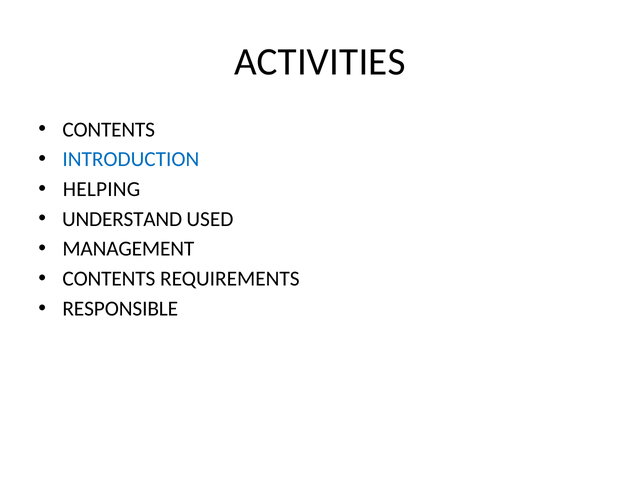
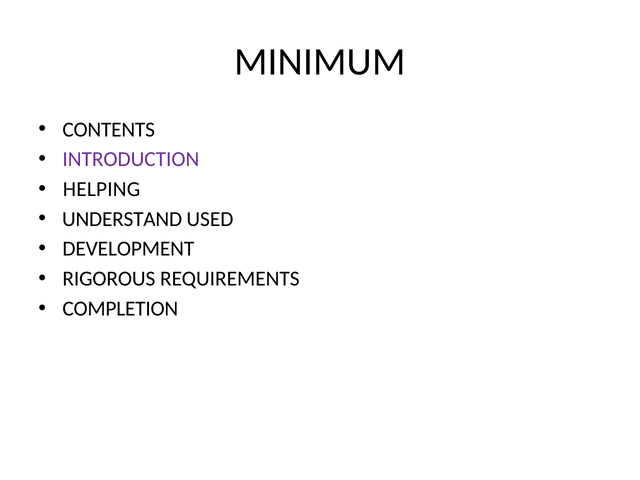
ACTIVITIES: ACTIVITIES -> MINIMUM
INTRODUCTION colour: blue -> purple
MANAGEMENT: MANAGEMENT -> DEVELOPMENT
CONTENTS at (109, 279): CONTENTS -> RIGOROUS
RESPONSIBLE: RESPONSIBLE -> COMPLETION
